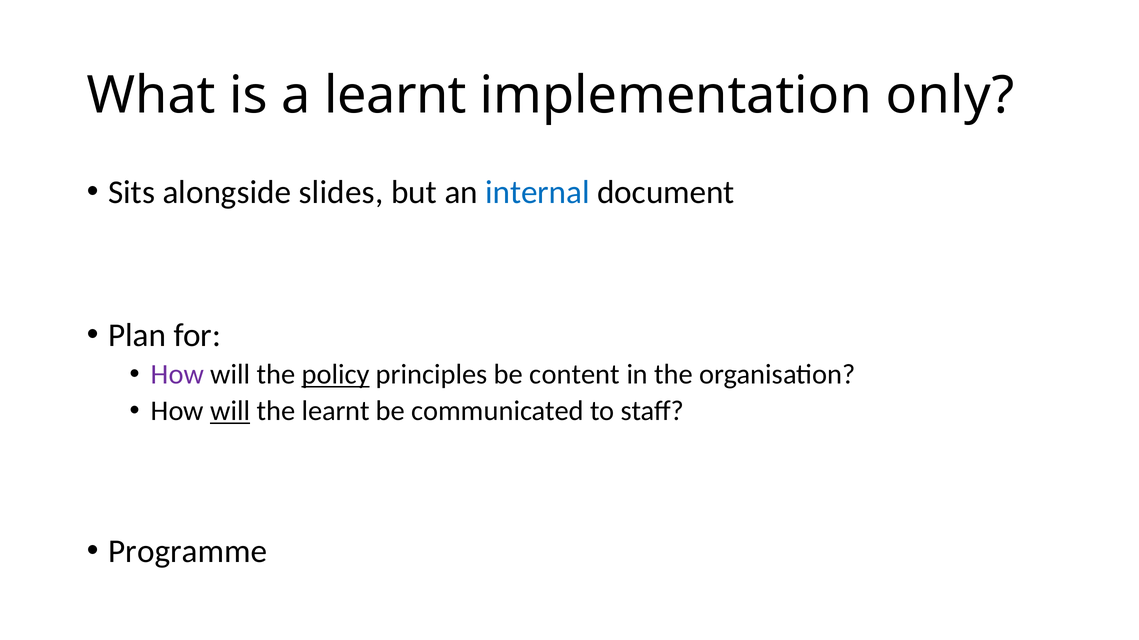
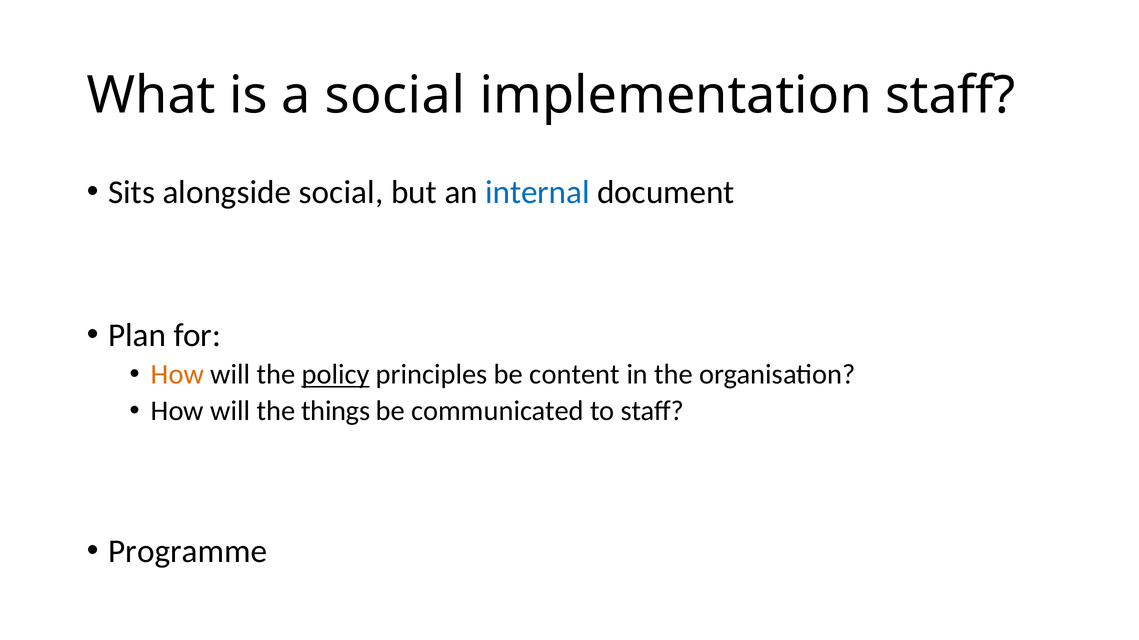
a learnt: learnt -> social
implementation only: only -> staff
alongside slides: slides -> social
How at (177, 375) colour: purple -> orange
will at (230, 411) underline: present -> none
the learnt: learnt -> things
